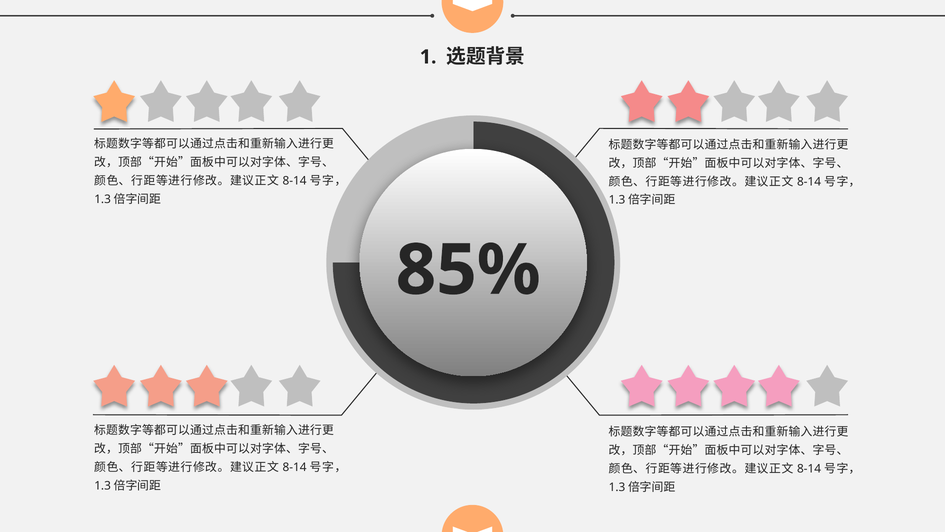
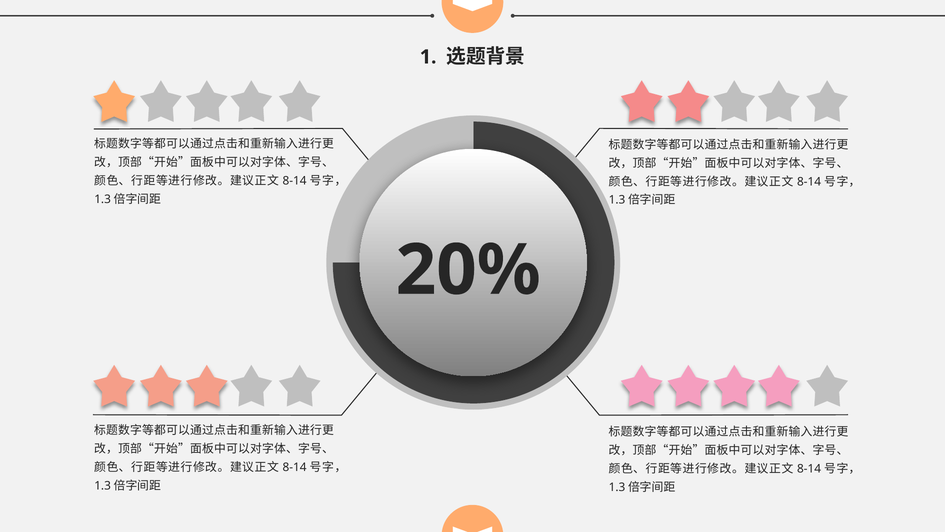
85%: 85% -> 20%
